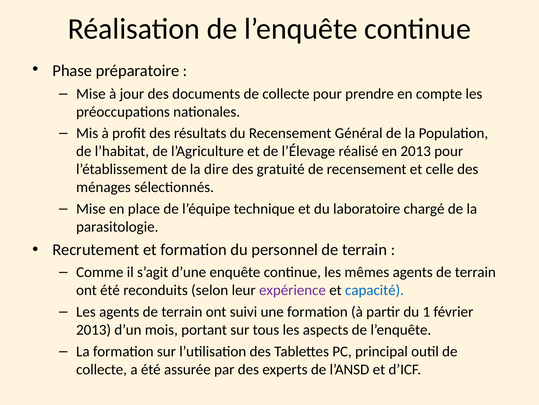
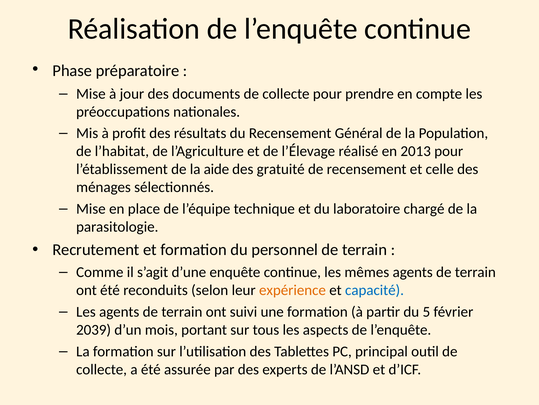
dire: dire -> aide
expérience colour: purple -> orange
1: 1 -> 5
2013 at (94, 329): 2013 -> 2039
